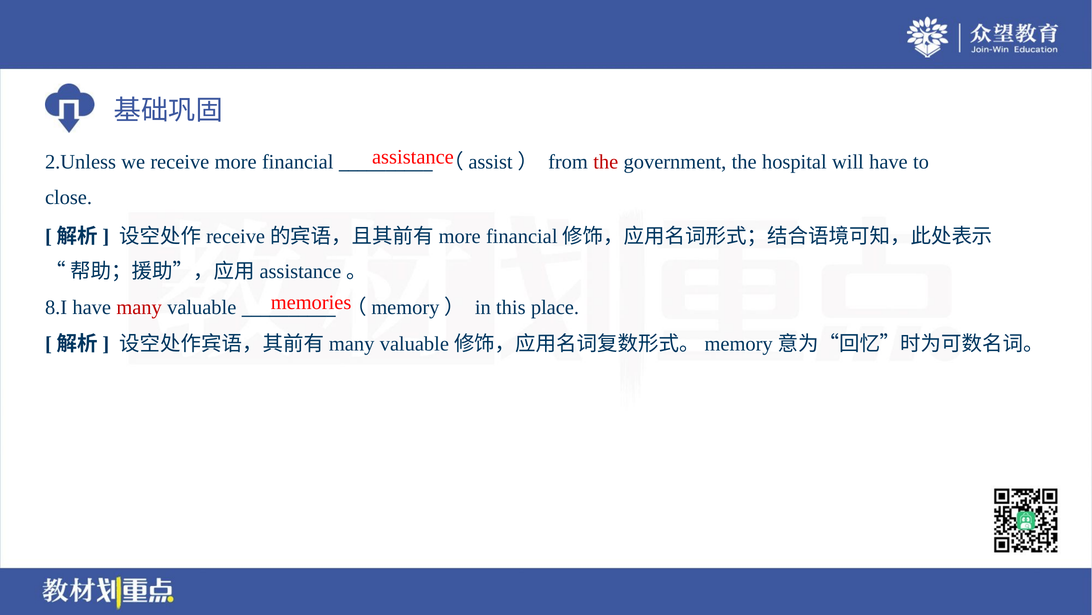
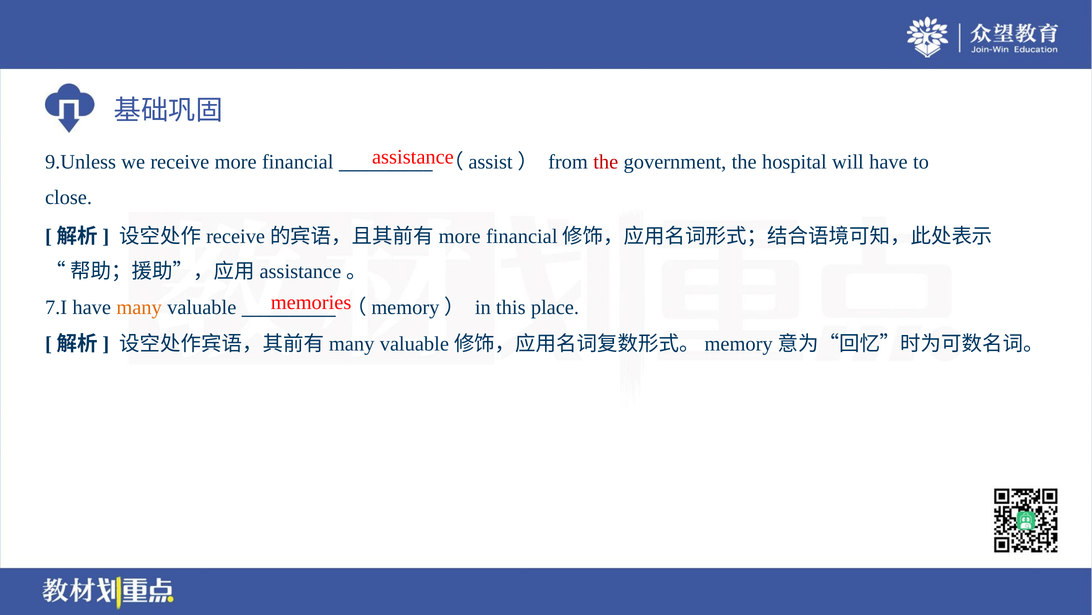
2.Unless: 2.Unless -> 9.Unless
8.I: 8.I -> 7.I
many colour: red -> orange
